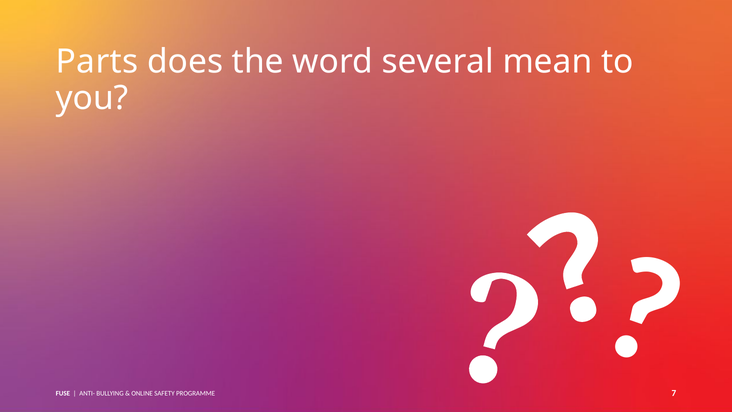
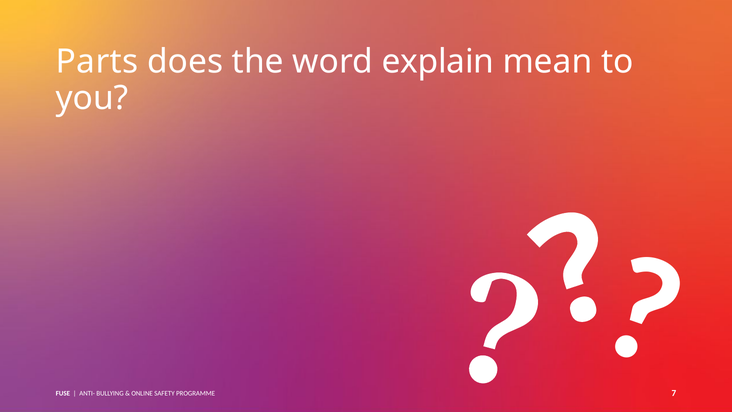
several: several -> explain
